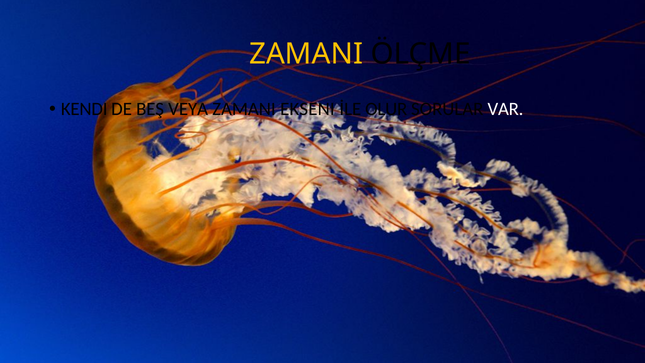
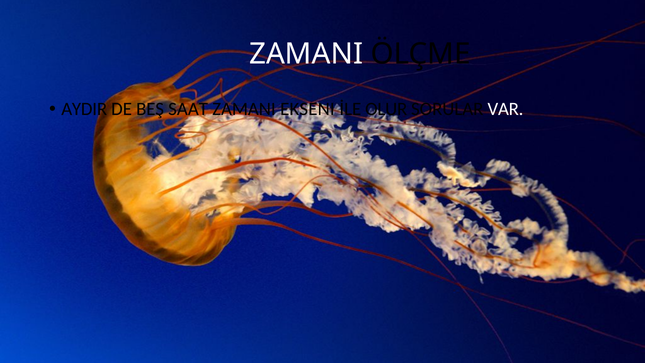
ZAMANI at (306, 54) colour: yellow -> white
KENDI: KENDI -> AYDIR
VEYA: VEYA -> SAAT
